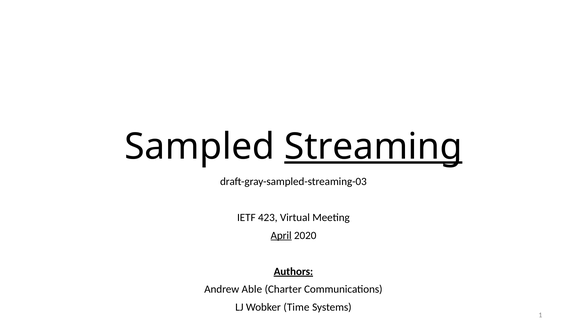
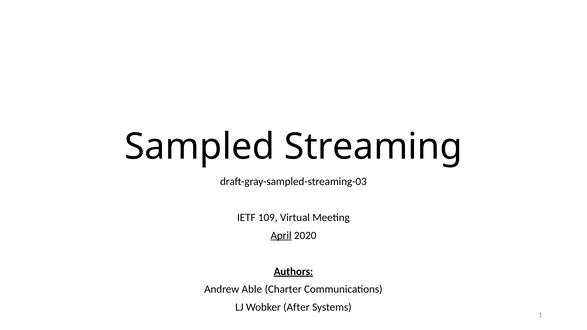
Streaming underline: present -> none
423: 423 -> 109
Time: Time -> After
